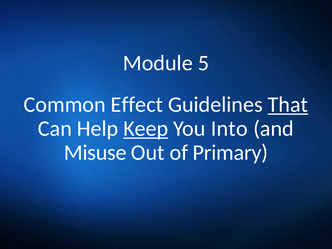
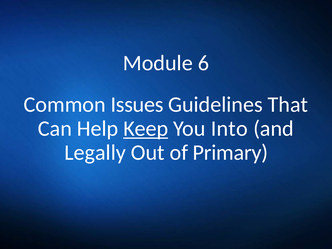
5: 5 -> 6
Effect: Effect -> Issues
That underline: present -> none
Misuse: Misuse -> Legally
